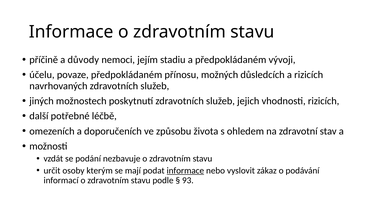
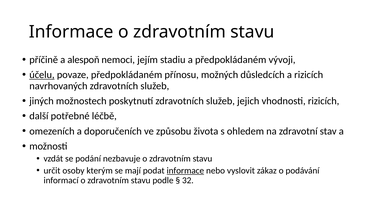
důvody: důvody -> alespoň
účelu underline: none -> present
93: 93 -> 32
